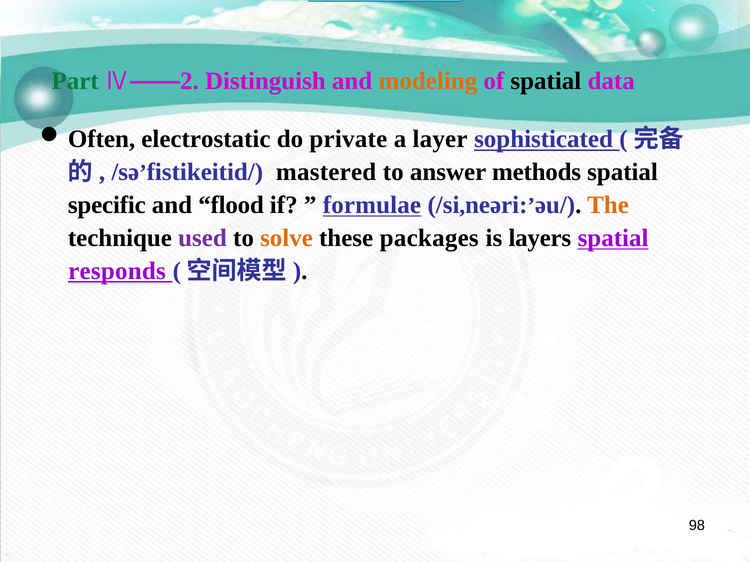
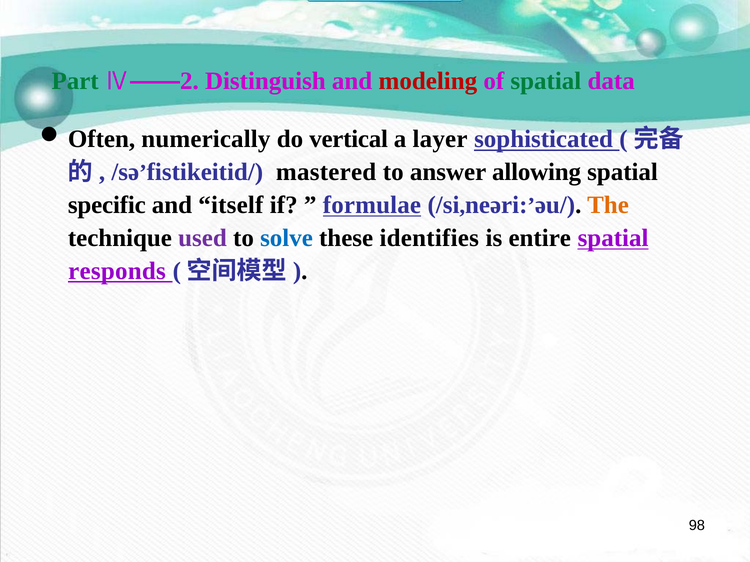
modeling colour: orange -> red
spatial at (546, 81) colour: black -> green
electrostatic: electrostatic -> numerically
private: private -> vertical
methods: methods -> allowing
flood: flood -> itself
solve colour: orange -> blue
packages: packages -> identifies
layers: layers -> entire
